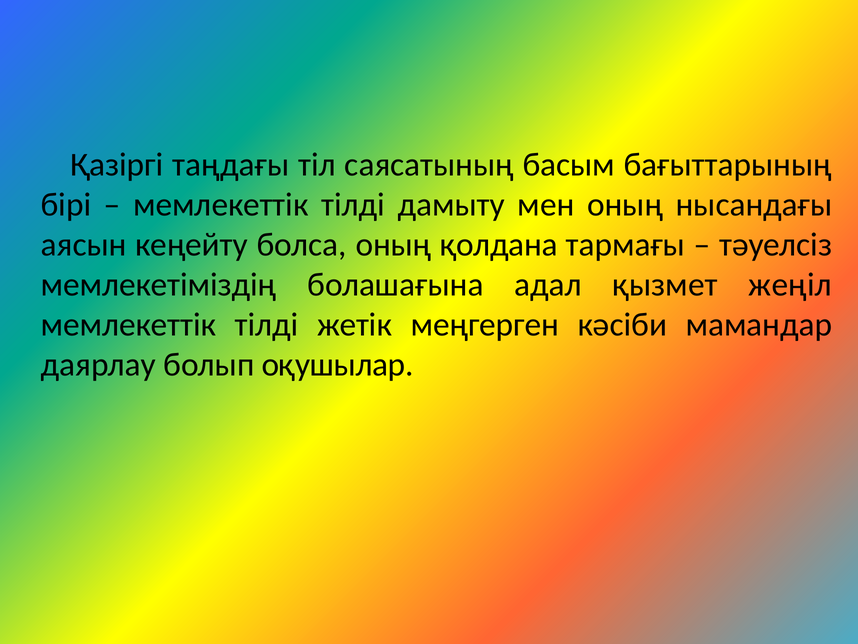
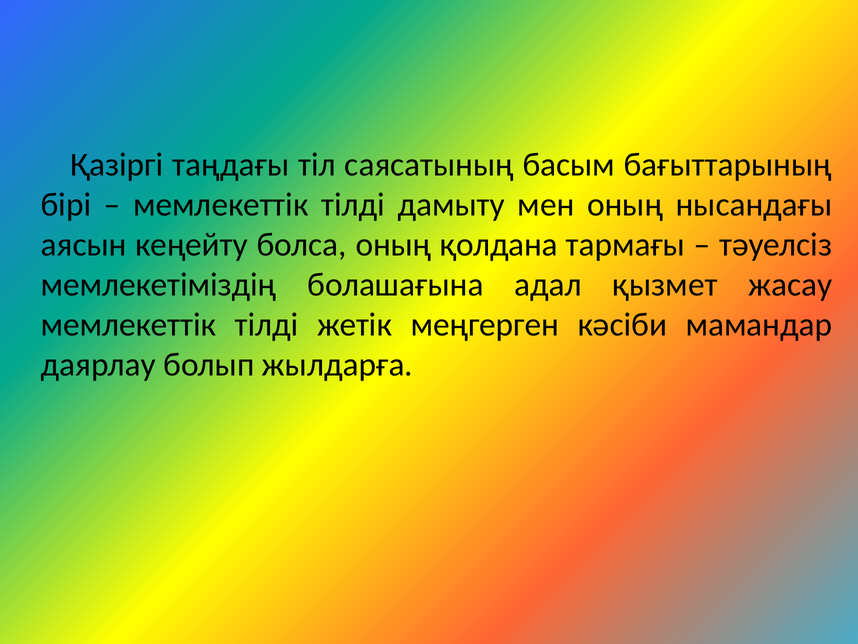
жеңіл: жеңіл -> жасау
оқушылар: оқушылар -> жылдарға
